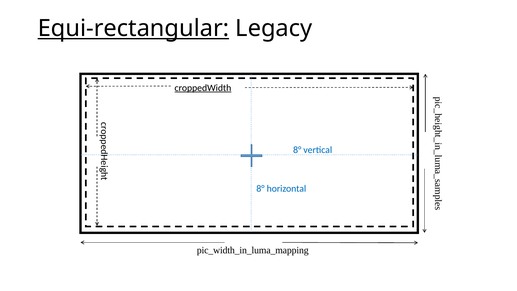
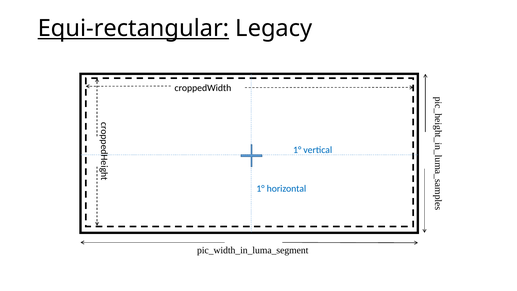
croppedWidth underline: present -> none
8° at (297, 150): 8° -> 1°
8° at (260, 188): 8° -> 1°
pic_width_in_luma_mapping: pic_width_in_luma_mapping -> pic_width_in_luma_segment
